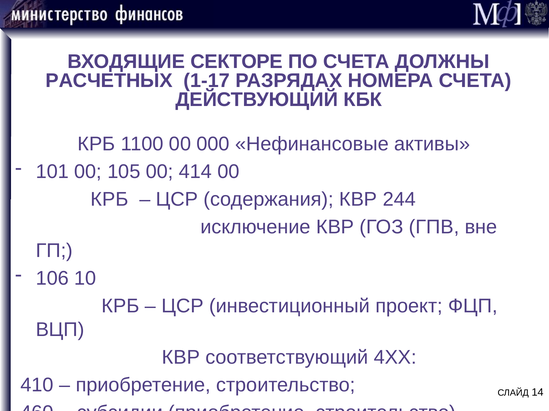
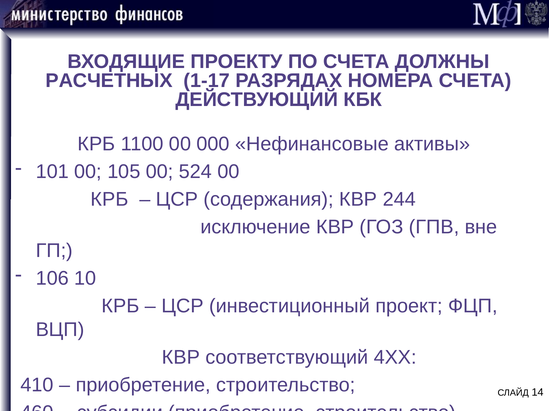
СЕКТОРЕ: СЕКТОРЕ -> ПРОЕКТУ
414: 414 -> 524
